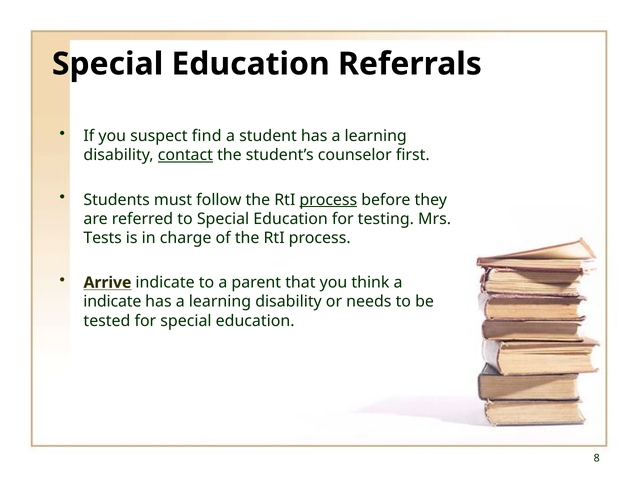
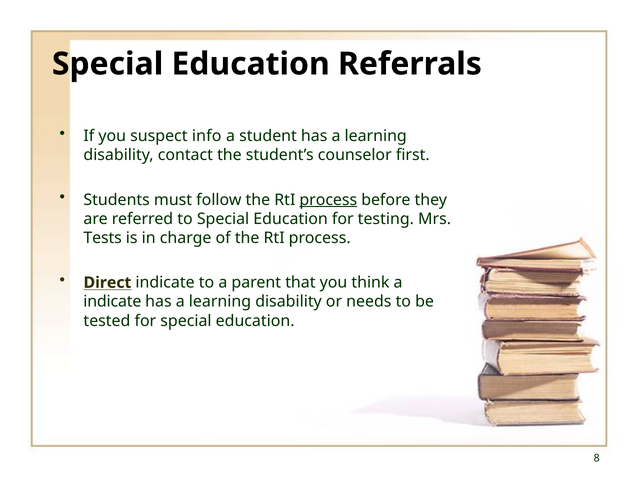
find: find -> info
contact underline: present -> none
Arrive: Arrive -> Direct
